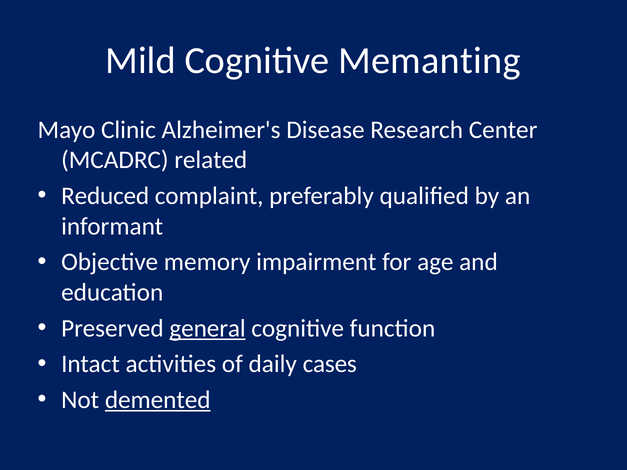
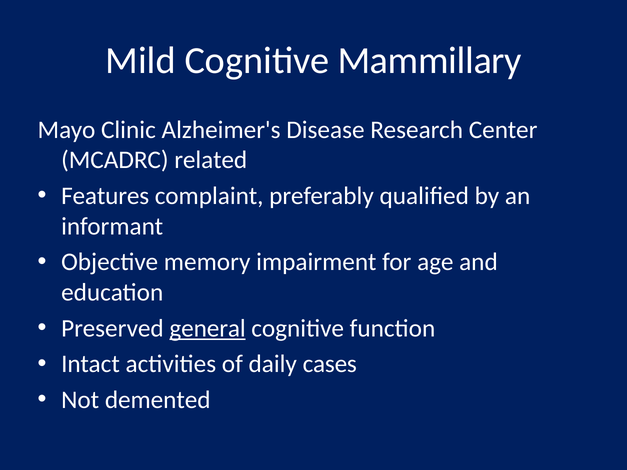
Memanting: Memanting -> Mammillary
Reduced: Reduced -> Features
demented underline: present -> none
